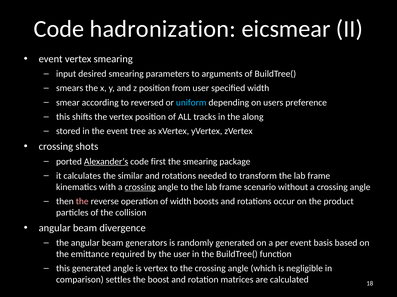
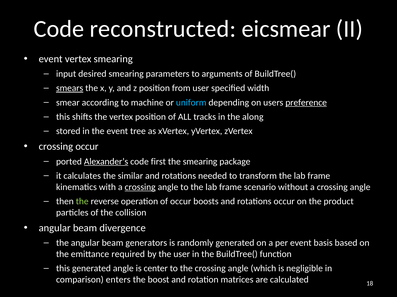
hadronization: hadronization -> reconstructed
smears underline: none -> present
reversed: reversed -> machine
preference underline: none -> present
crossing shots: shots -> occur
the at (82, 202) colour: pink -> light green
of width: width -> occur
is vertex: vertex -> center
settles: settles -> enters
